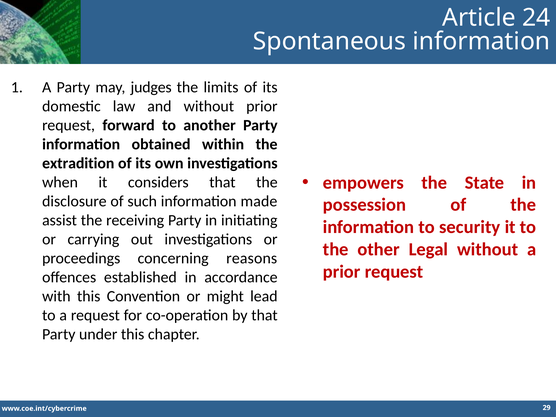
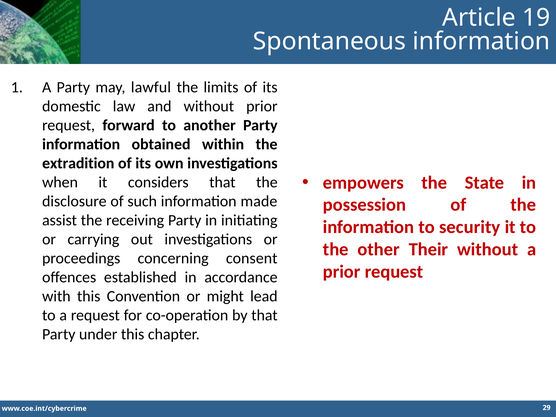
24: 24 -> 19
judges: judges -> lawful
Legal: Legal -> Their
reasons: reasons -> consent
